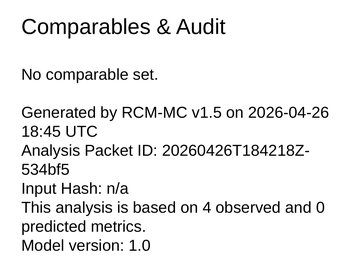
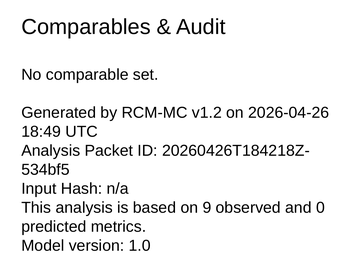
v1.5: v1.5 -> v1.2
18:45: 18:45 -> 18:49
4: 4 -> 9
